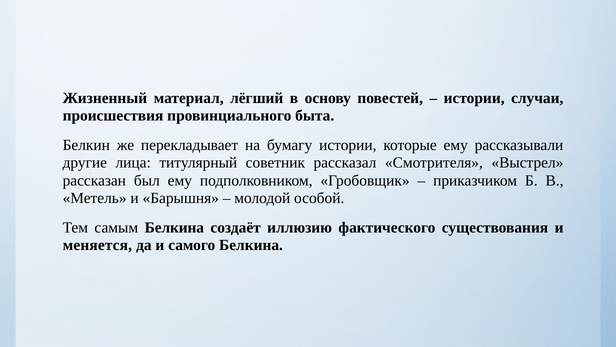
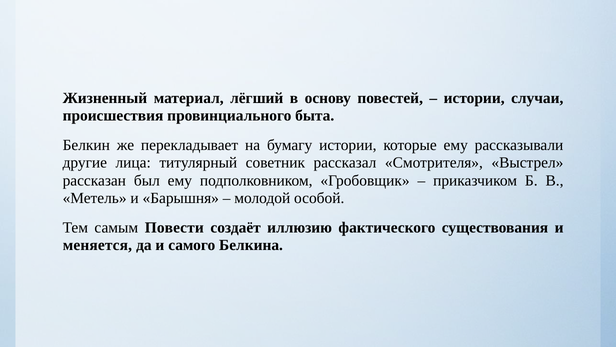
самым Белкина: Белкина -> Повести
